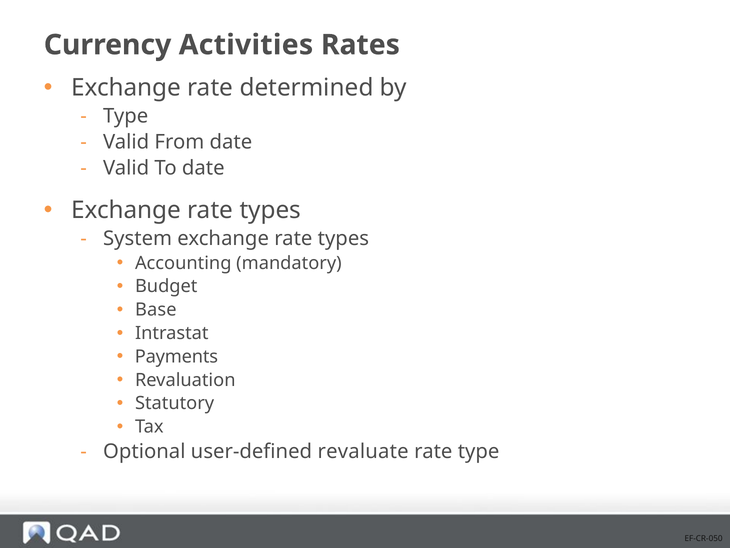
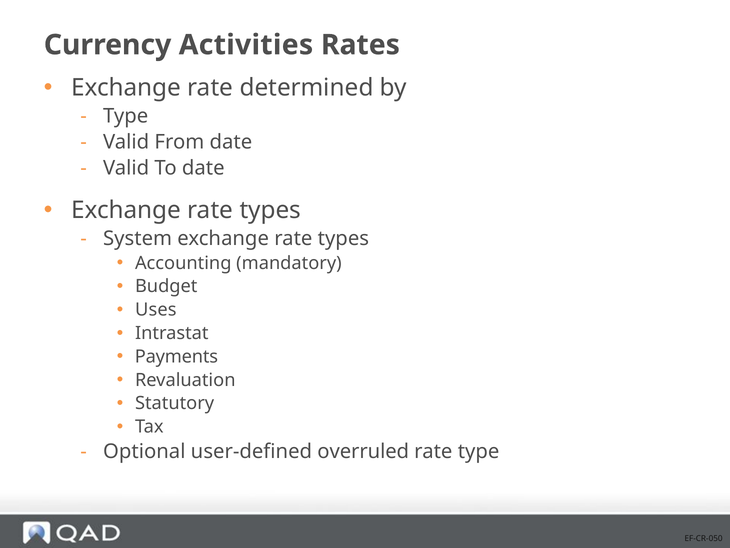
Base: Base -> Uses
revaluate: revaluate -> overruled
